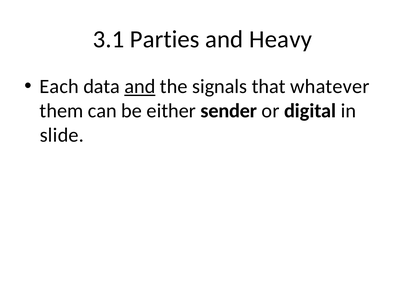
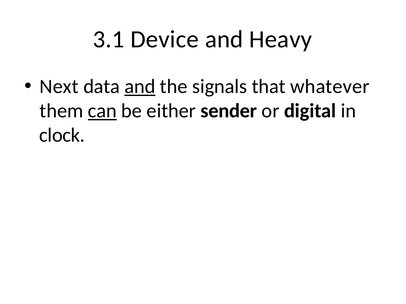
Parties: Parties -> Device
Each: Each -> Next
can underline: none -> present
slide: slide -> clock
